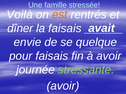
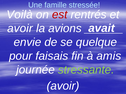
est colour: orange -> red
dîner at (20, 29): dîner -> avoir
la faisais: faisais -> avions
à avoir: avoir -> amis
